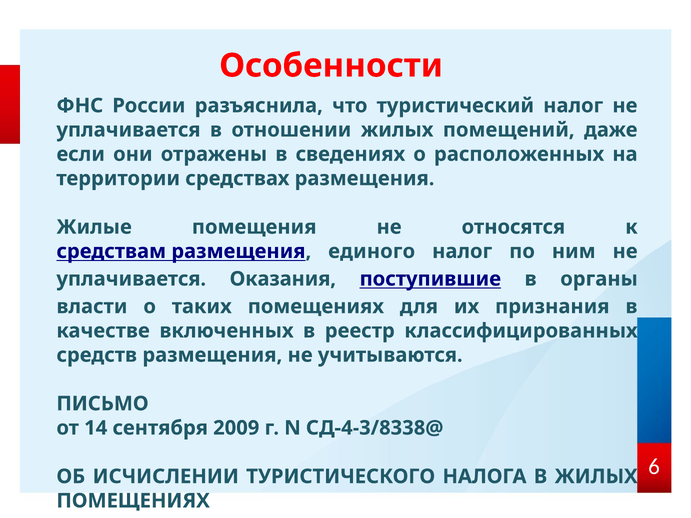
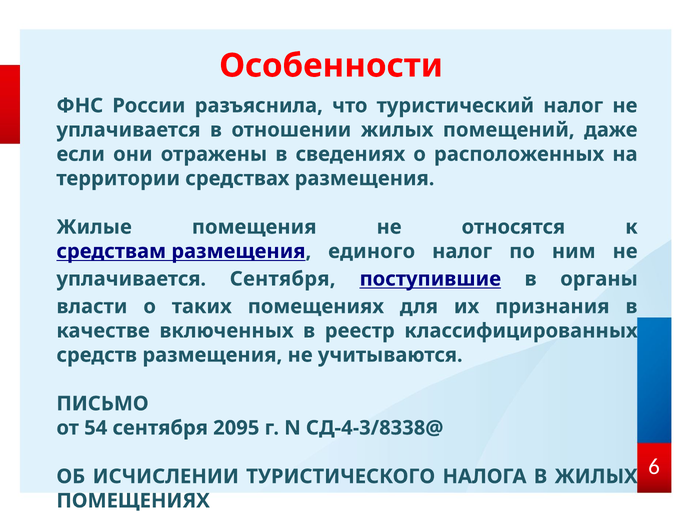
уплачивается Оказания: Оказания -> Сентября
14: 14 -> 54
2009: 2009 -> 2095
